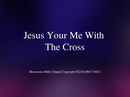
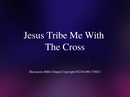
Your: Your -> Tribe
